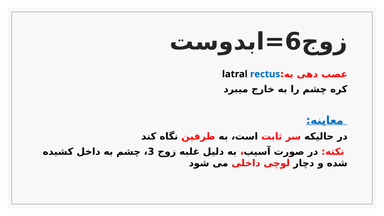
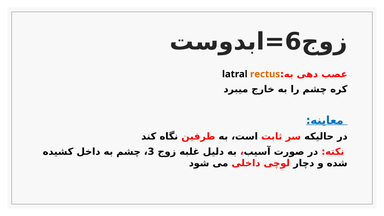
rectus colour: blue -> orange
